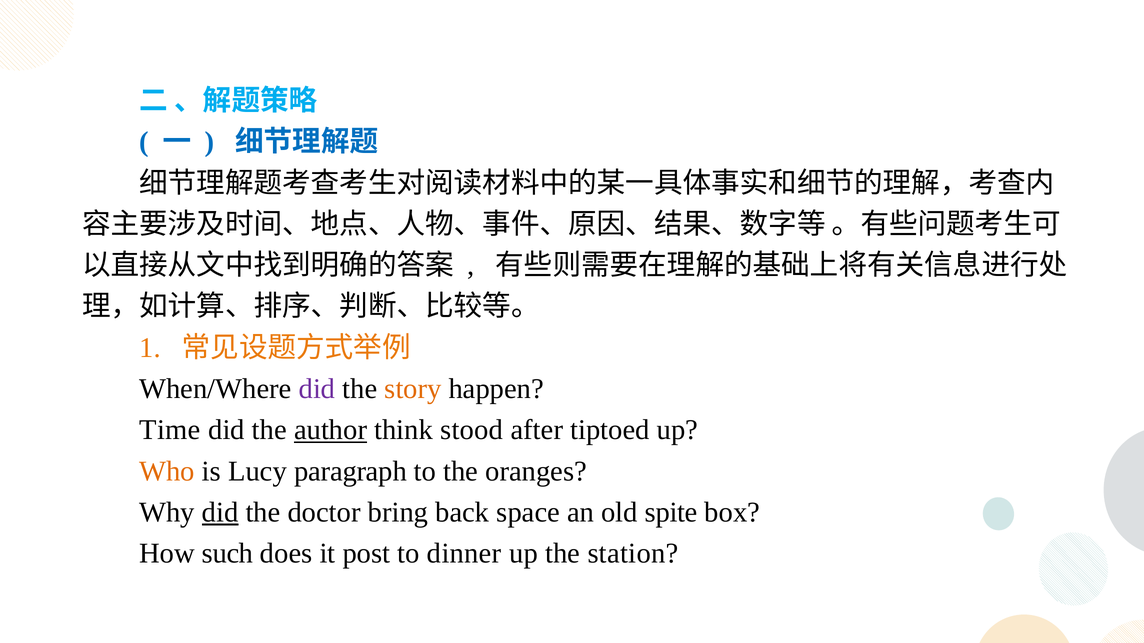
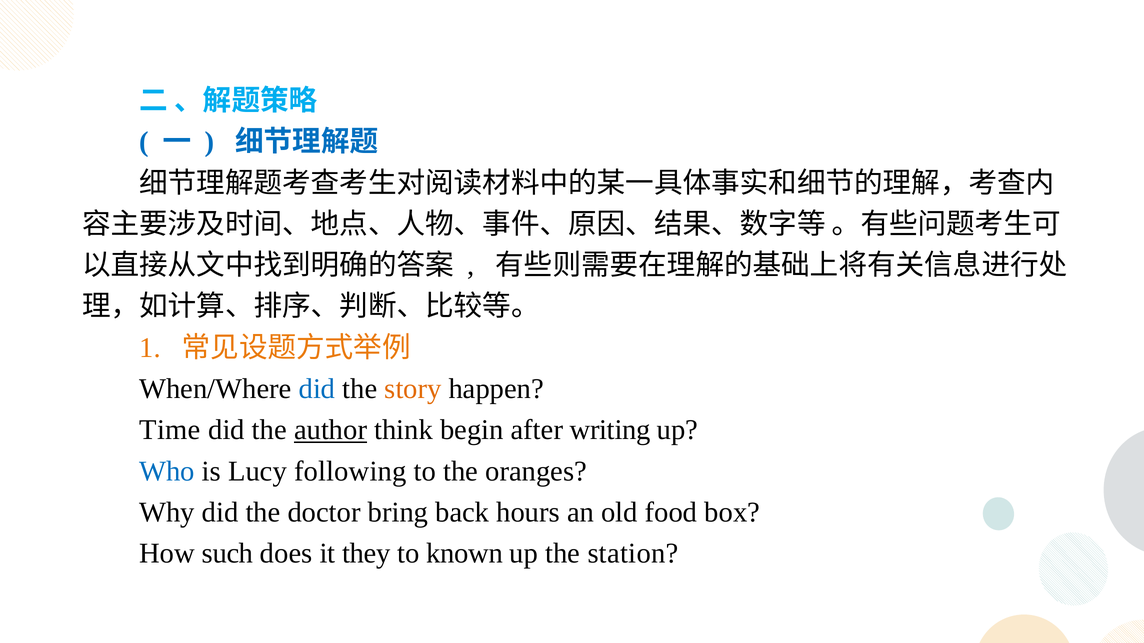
did at (317, 389) colour: purple -> blue
stood: stood -> begin
tiptoed: tiptoed -> writing
Who colour: orange -> blue
paragraph: paragraph -> following
did at (220, 513) underline: present -> none
space: space -> hours
spite: spite -> food
post: post -> they
dinner: dinner -> known
